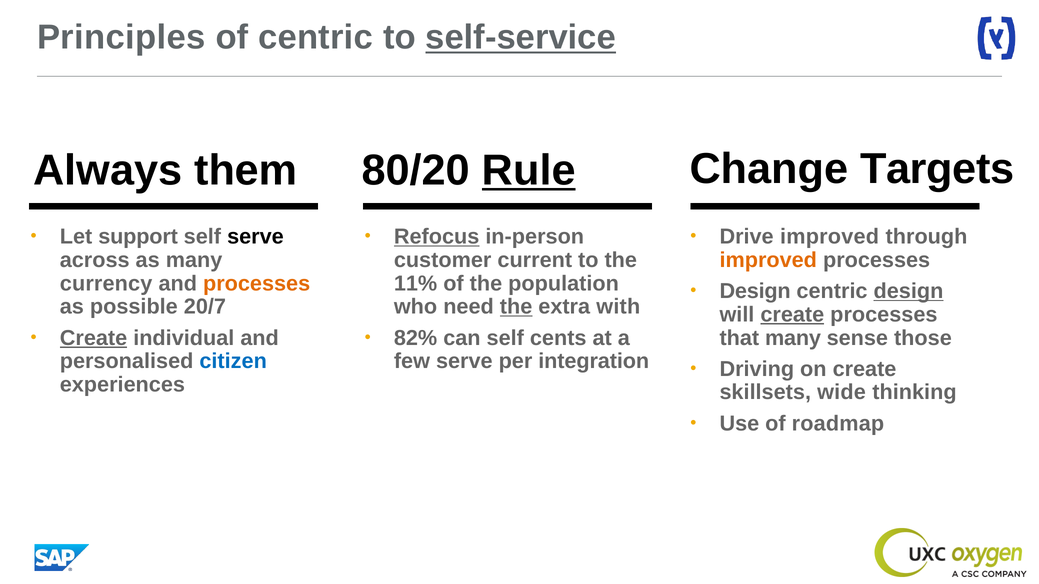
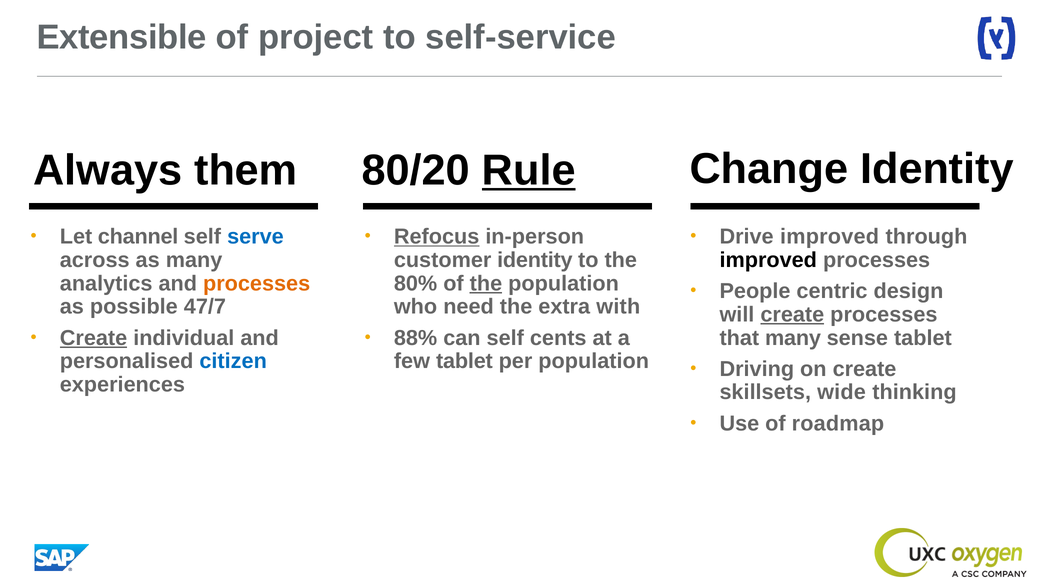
Principles: Principles -> Extensible
of centric: centric -> project
self-service underline: present -> none
Change Targets: Targets -> Identity
support: support -> channel
serve at (255, 237) colour: black -> blue
customer current: current -> identity
improved at (768, 260) colour: orange -> black
currency: currency -> analytics
11%: 11% -> 80%
the at (486, 284) underline: none -> present
Design at (755, 291): Design -> People
design at (908, 291) underline: present -> none
20/7: 20/7 -> 47/7
the at (516, 307) underline: present -> none
sense those: those -> tablet
82%: 82% -> 88%
few serve: serve -> tablet
per integration: integration -> population
